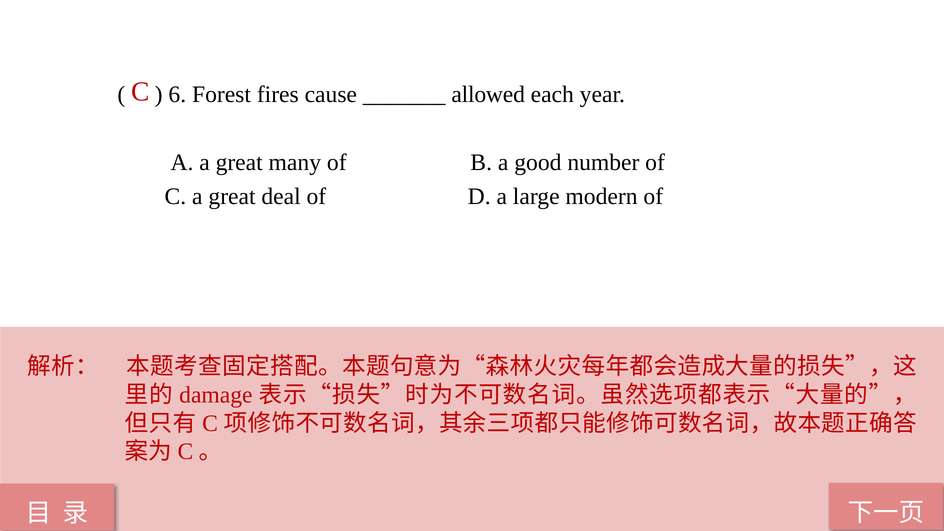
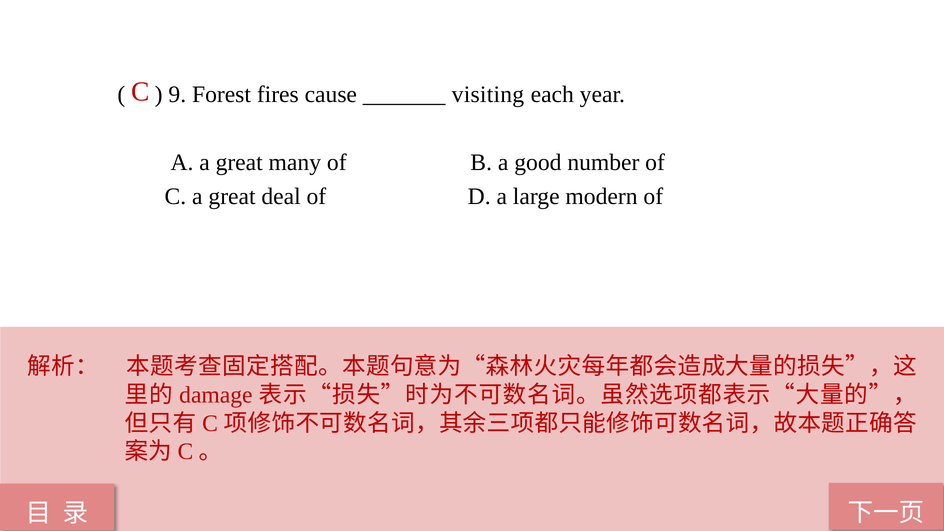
6: 6 -> 9
allowed: allowed -> visiting
